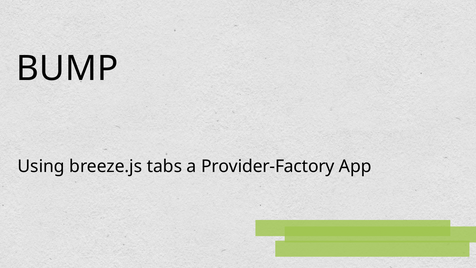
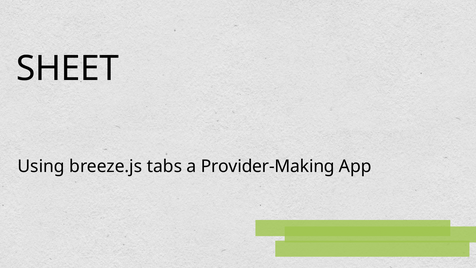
BUMP: BUMP -> SHEET
Provider-Factory: Provider-Factory -> Provider-Making
